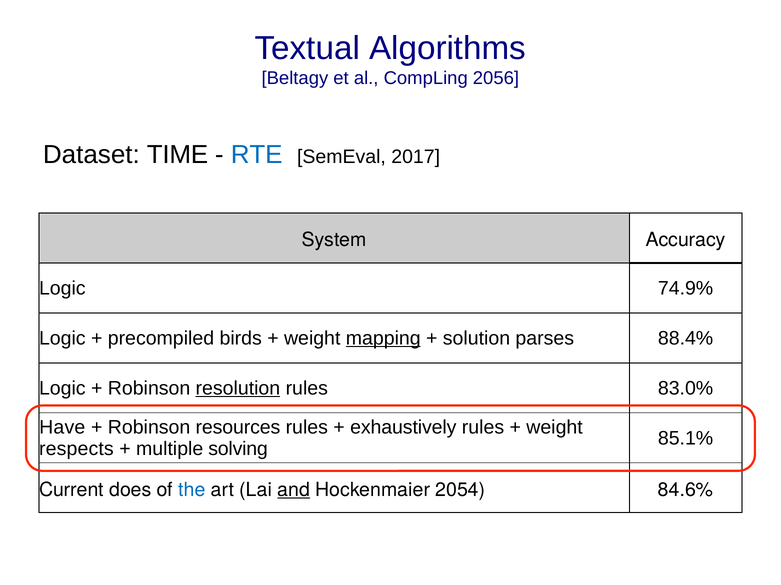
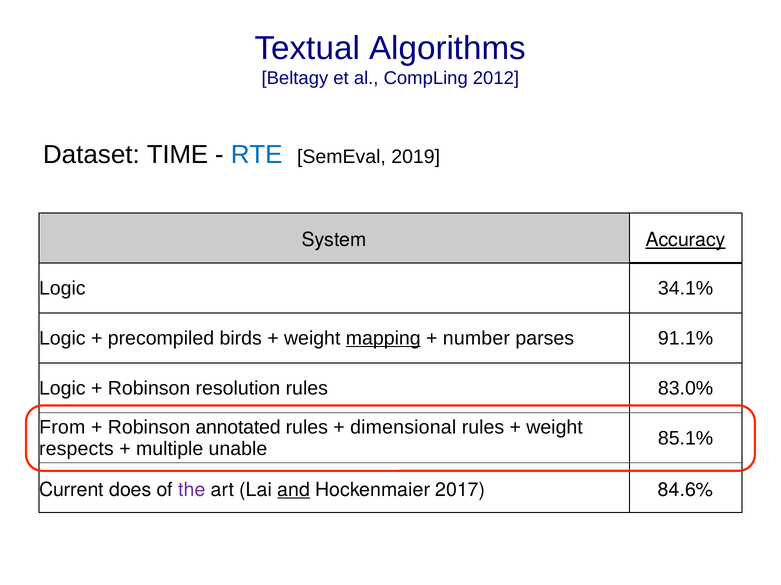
2056: 2056 -> 2012
2017: 2017 -> 2019
Accuracy underline: none -> present
74.9%: 74.9% -> 34.1%
solution: solution -> number
88.4%: 88.4% -> 91.1%
resolution underline: present -> none
Have: Have -> From
resources: resources -> annotated
exhaustively: exhaustively -> dimensional
solving: solving -> unable
the colour: blue -> purple
2054: 2054 -> 2017
